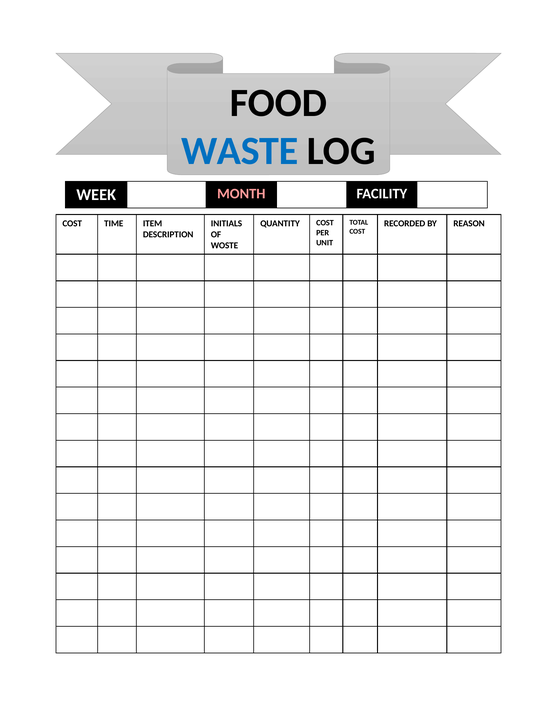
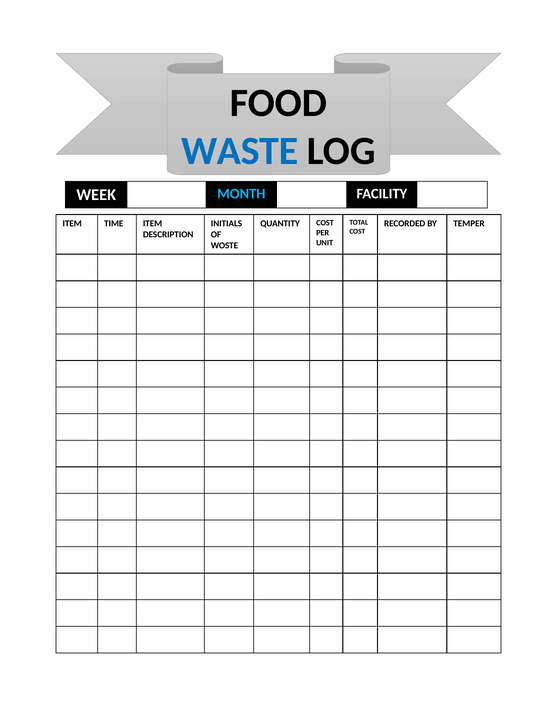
MONTH colour: pink -> light blue
COST at (72, 223): COST -> ITEM
REASON: REASON -> TEMPER
